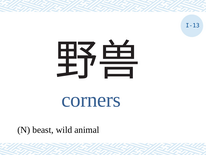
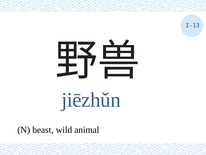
corners: corners -> jiēzhǔn
